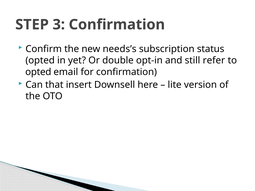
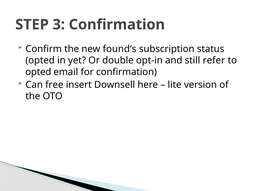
needs’s: needs’s -> found’s
that: that -> free
